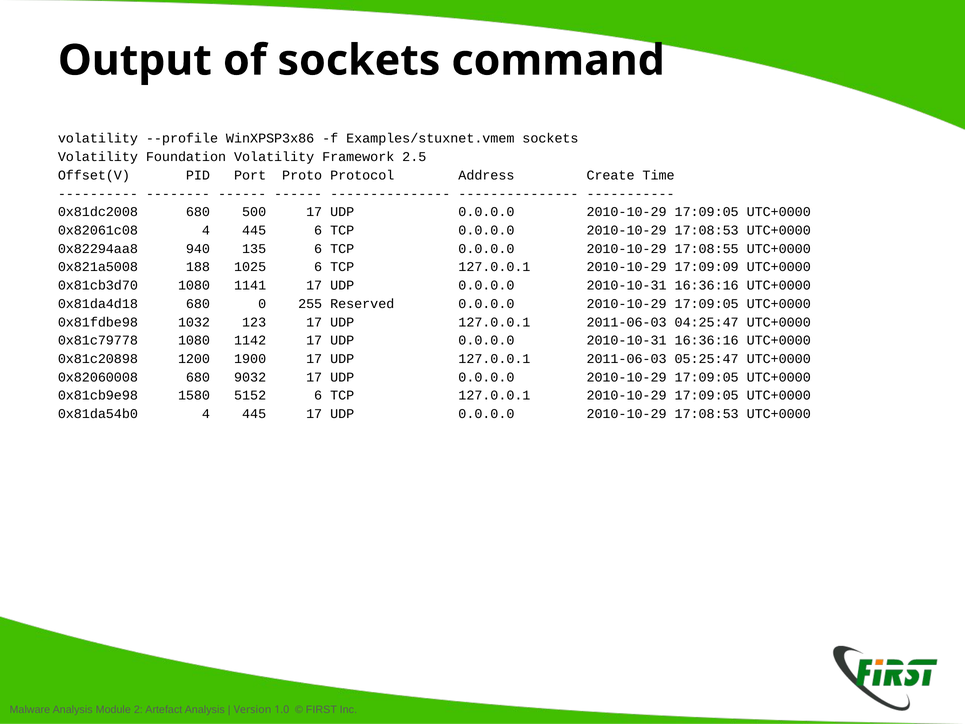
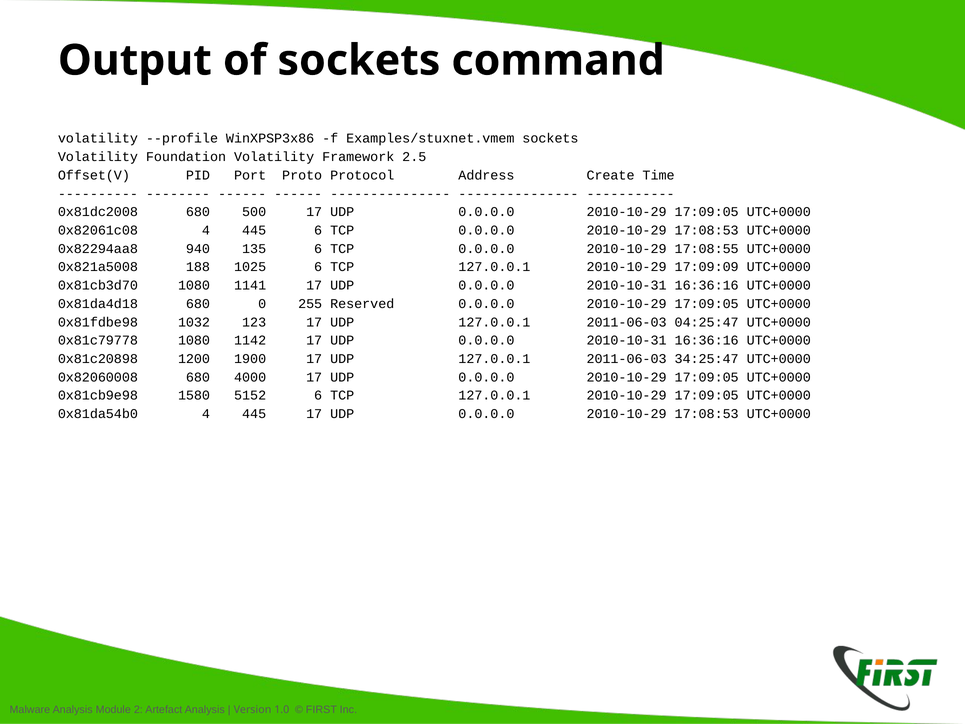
05:25:47: 05:25:47 -> 34:25:47
9032: 9032 -> 4000
